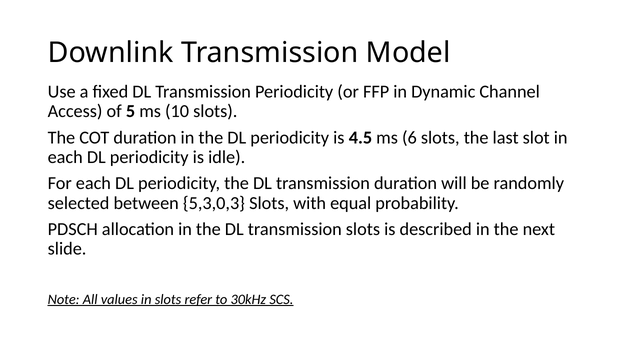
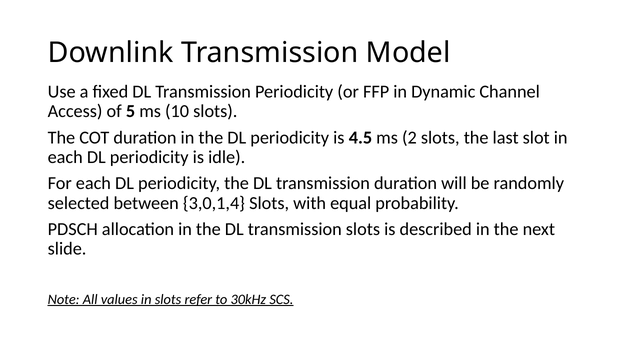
6: 6 -> 2
5,3,0,3: 5,3,0,3 -> 3,0,1,4
